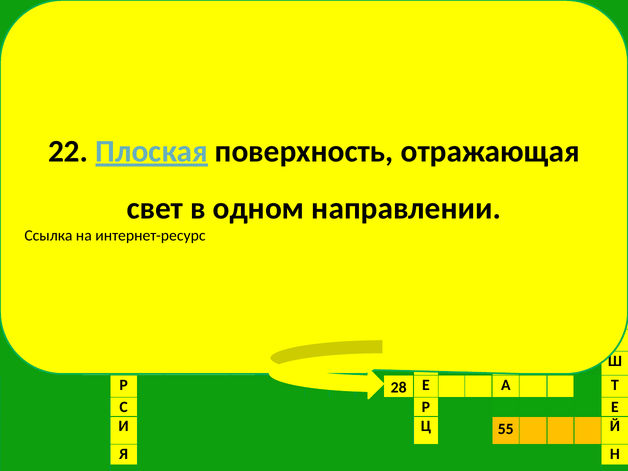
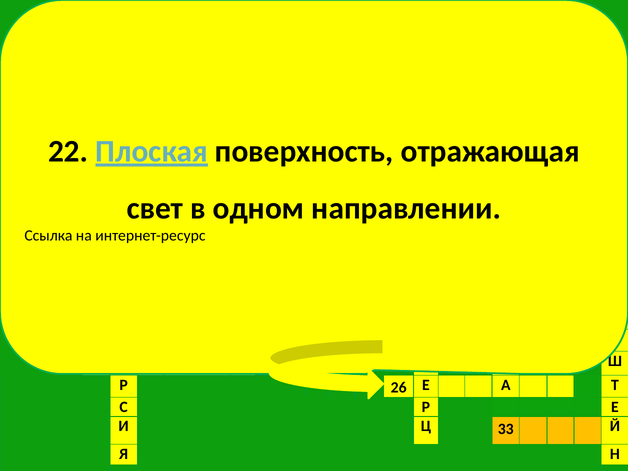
28: 28 -> 26
55: 55 -> 33
